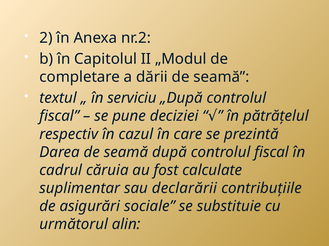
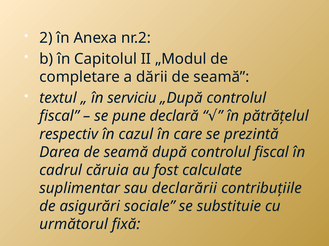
deciziei: deciziei -> declară
alin: alin -> fixă
